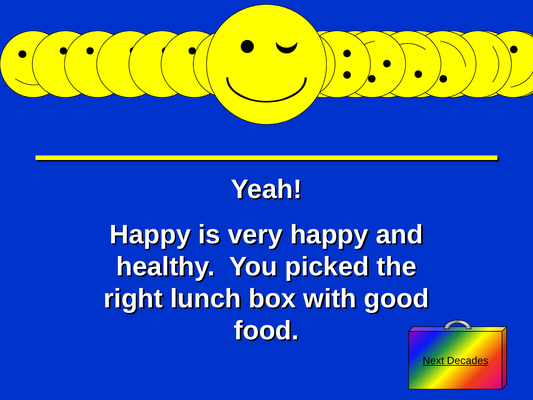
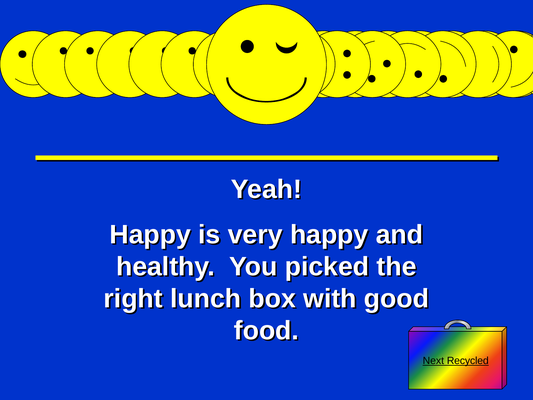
Decades: Decades -> Recycled
